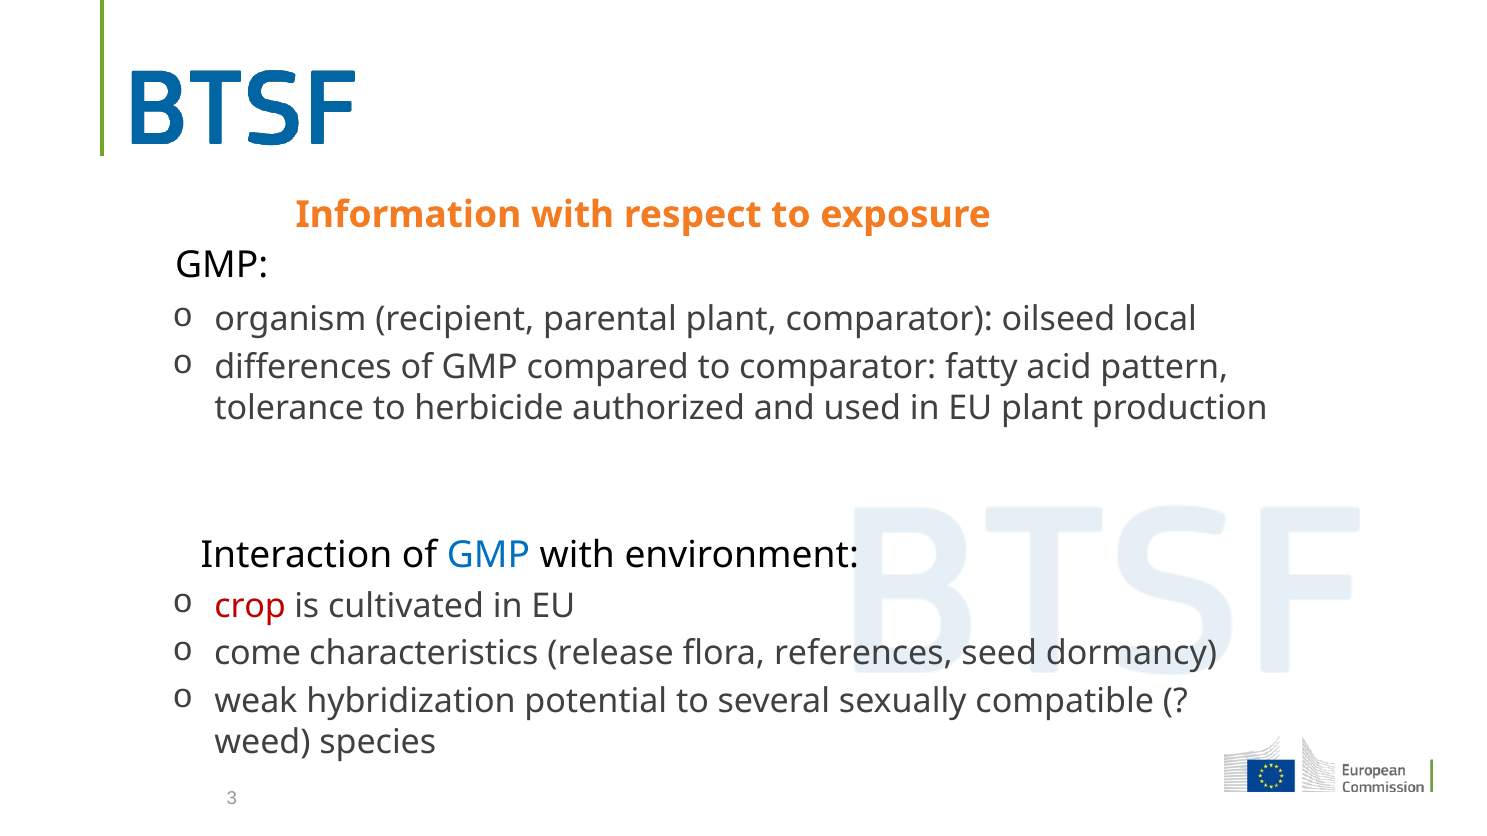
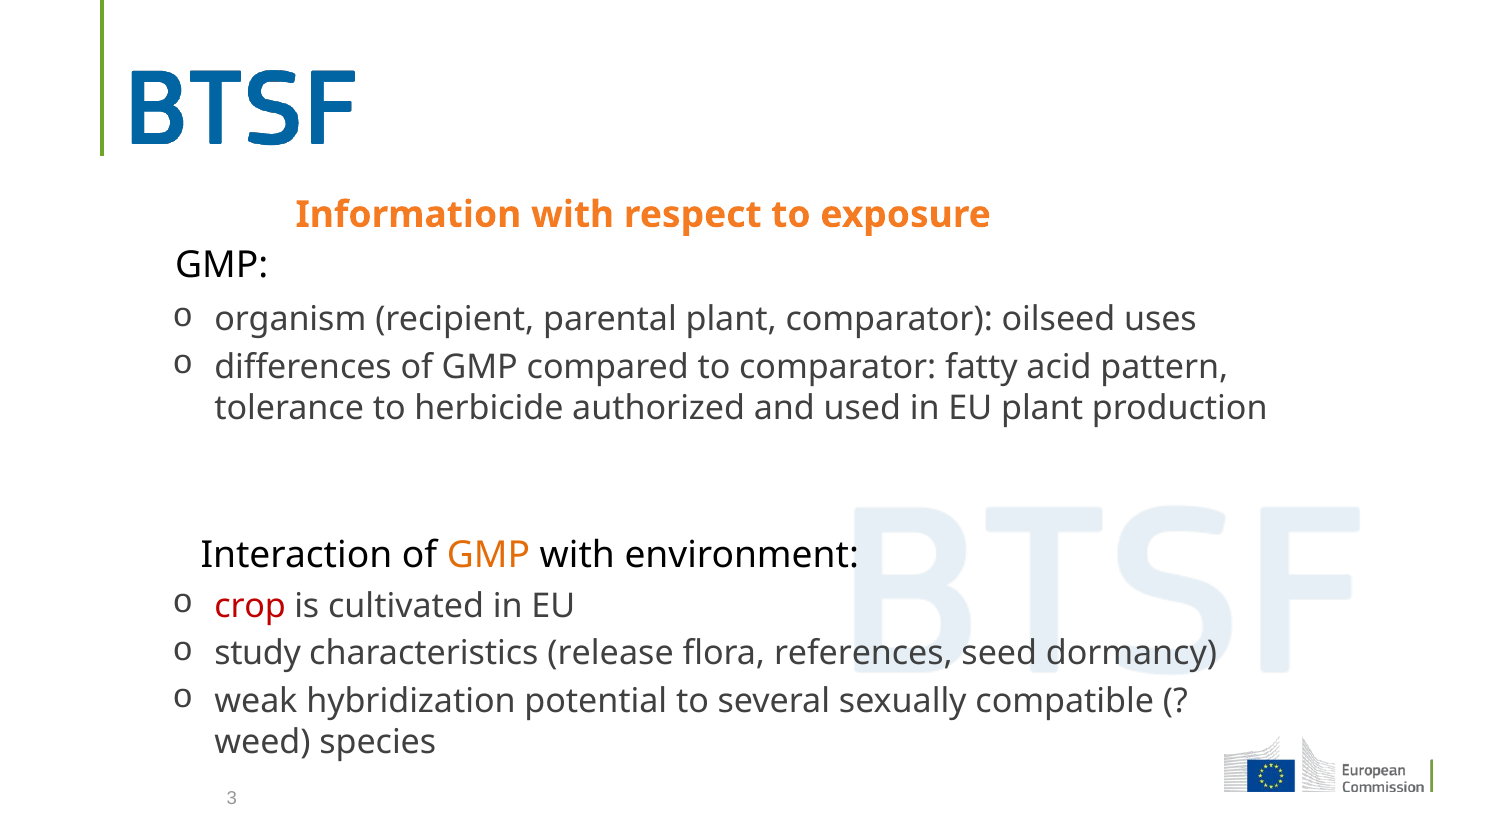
local: local -> uses
GMP at (488, 556) colour: blue -> orange
come: come -> study
